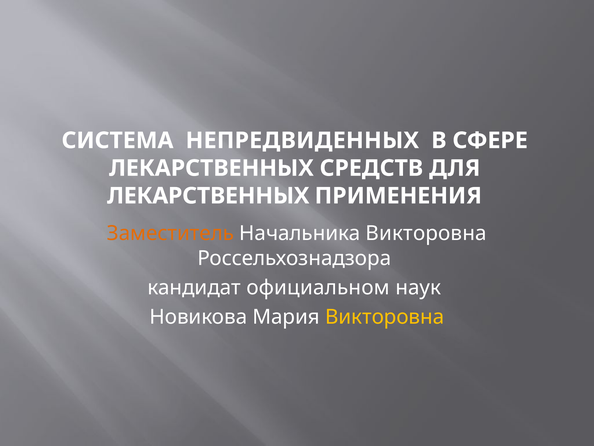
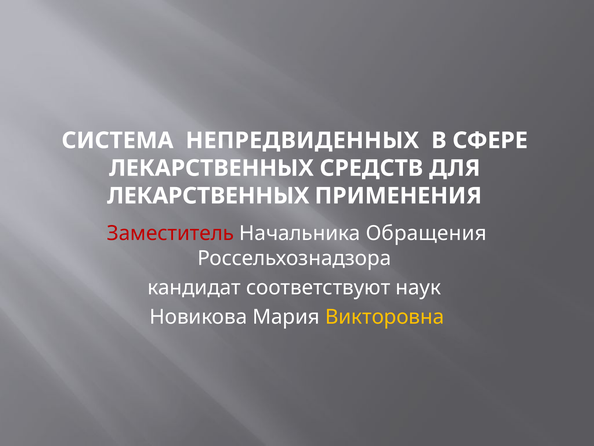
Заместитель colour: orange -> red
Начальника Викторовна: Викторовна -> Обращения
официальном: официальном -> соответствуют
